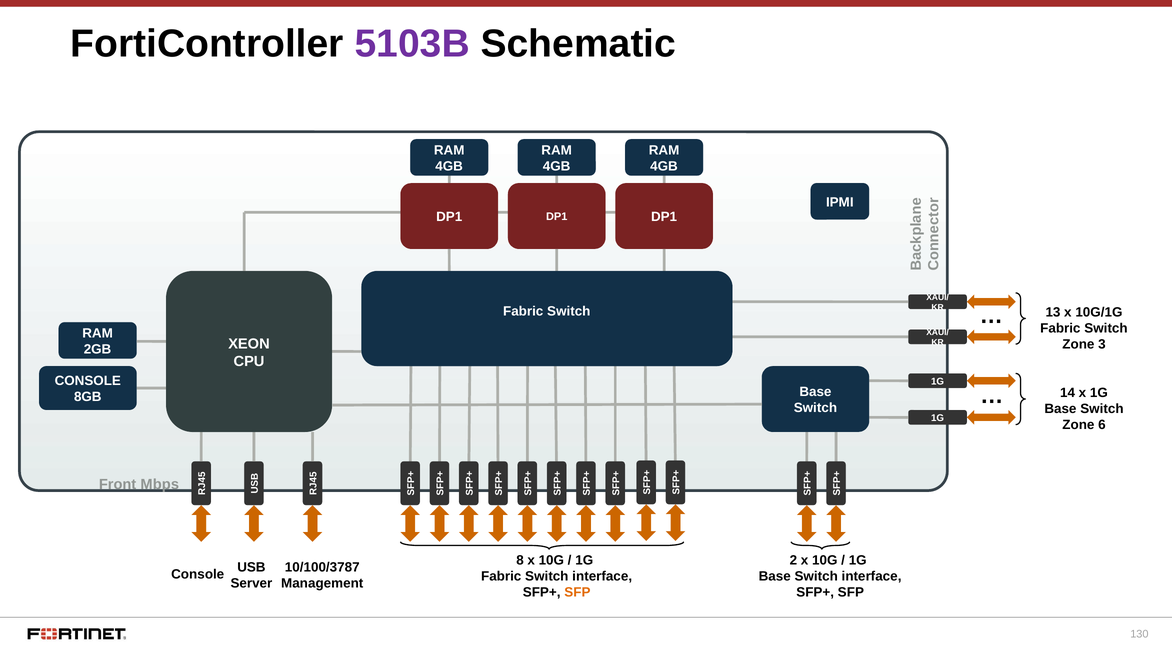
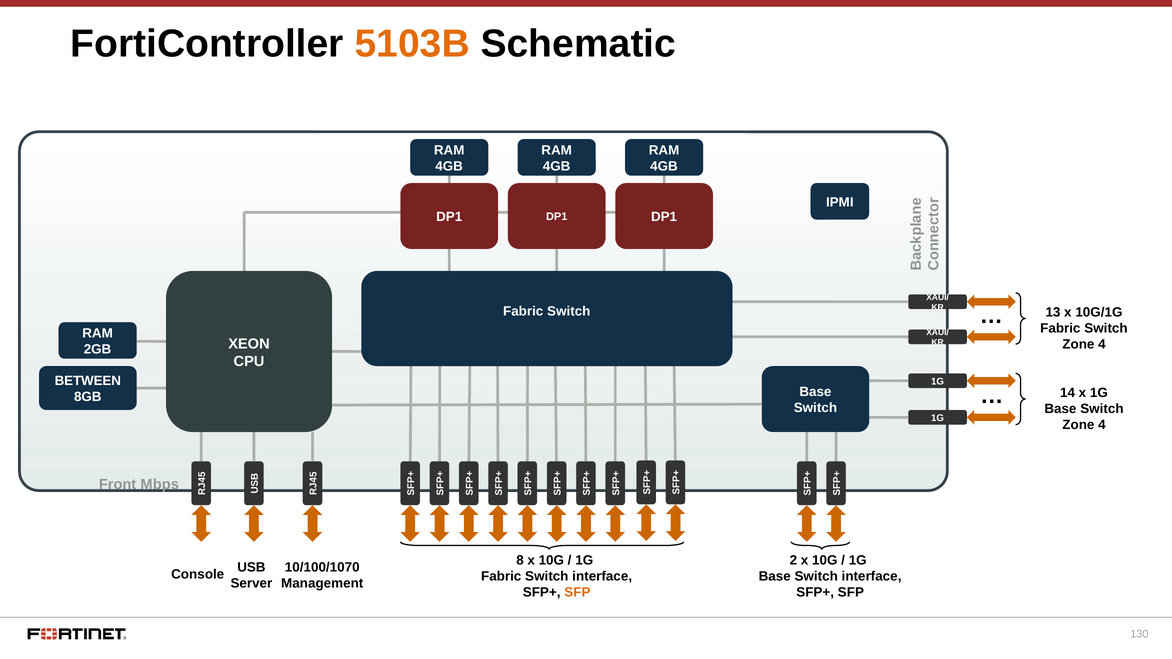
5103B colour: purple -> orange
3 at (1102, 345): 3 -> 4
CONSOLE at (88, 381): CONSOLE -> BETWEEN
6 at (1102, 425): 6 -> 4
10/100/3787: 10/100/3787 -> 10/100/1070
